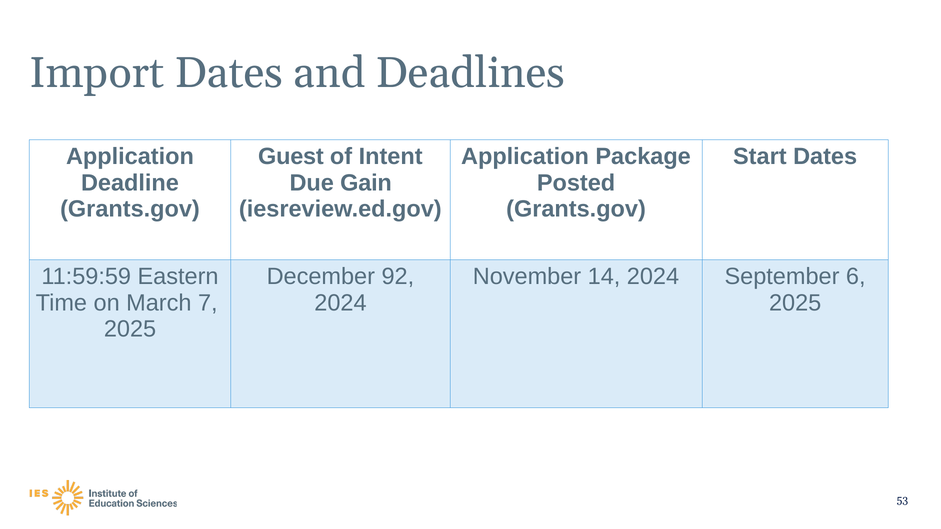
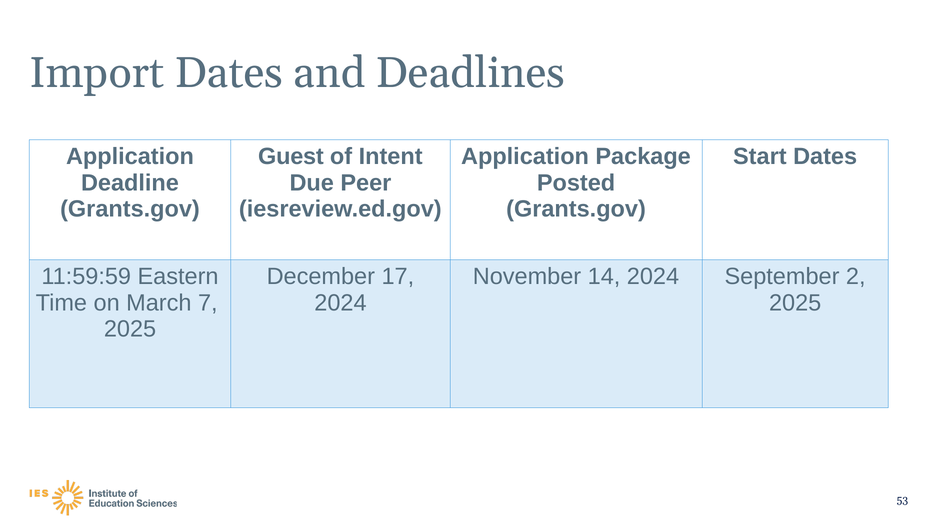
Gain: Gain -> Peer
92: 92 -> 17
6: 6 -> 2
